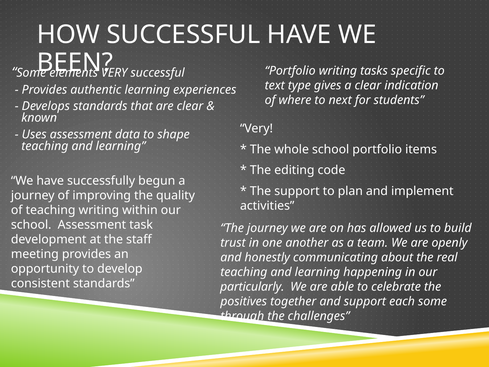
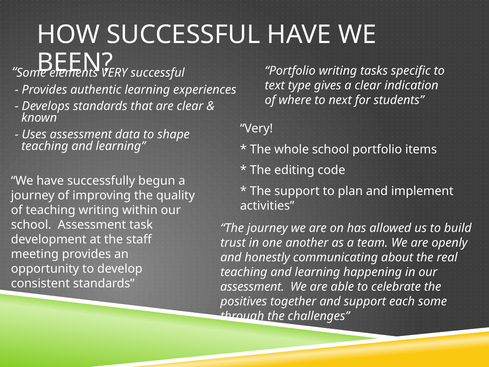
particularly at (252, 286): particularly -> assessment
